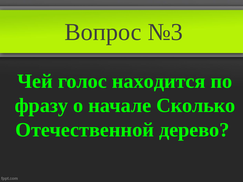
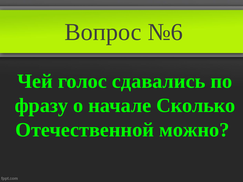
№3: №3 -> №6
находится: находится -> сдавались
дерево: дерево -> можно
